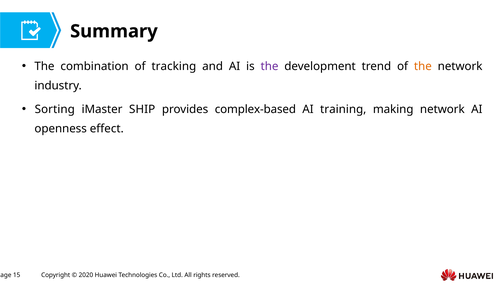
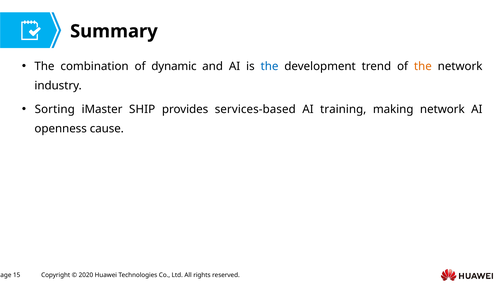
tracking: tracking -> dynamic
the at (270, 66) colour: purple -> blue
complex-based: complex-based -> services-based
effect: effect -> cause
